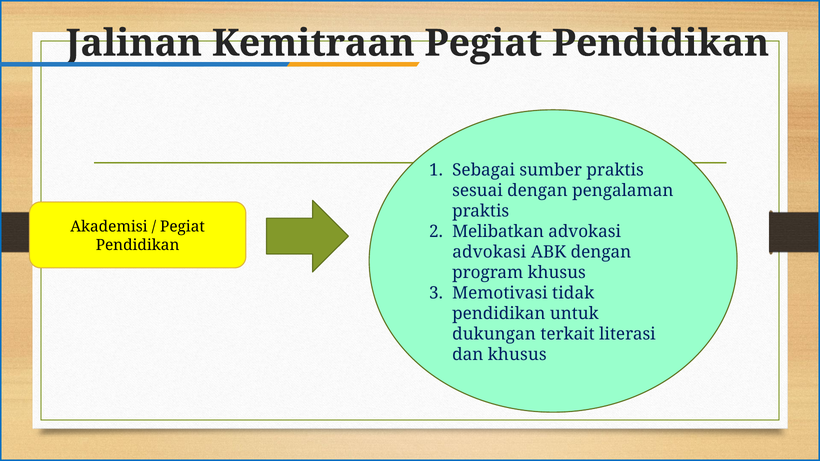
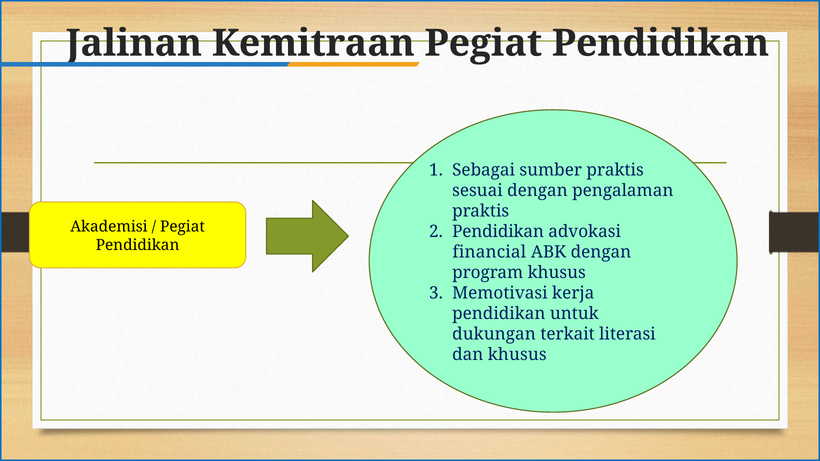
Melibatkan at (498, 232): Melibatkan -> Pendidikan
advokasi at (489, 252): advokasi -> financial
tidak: tidak -> kerja
